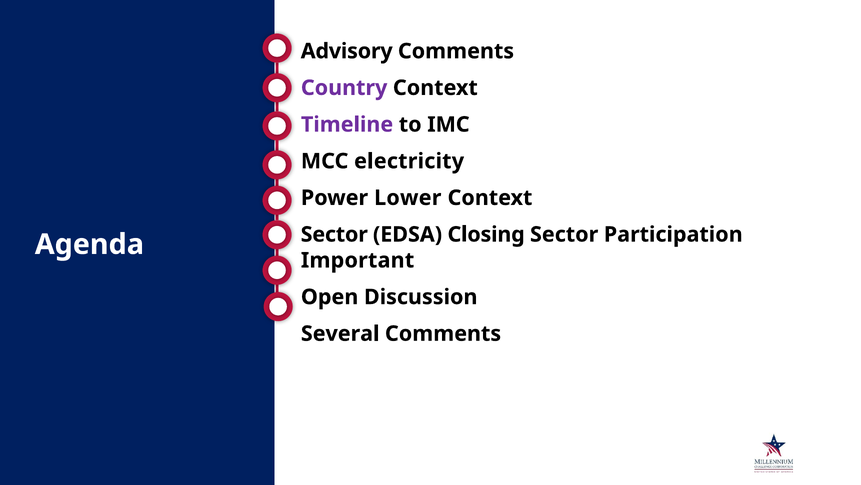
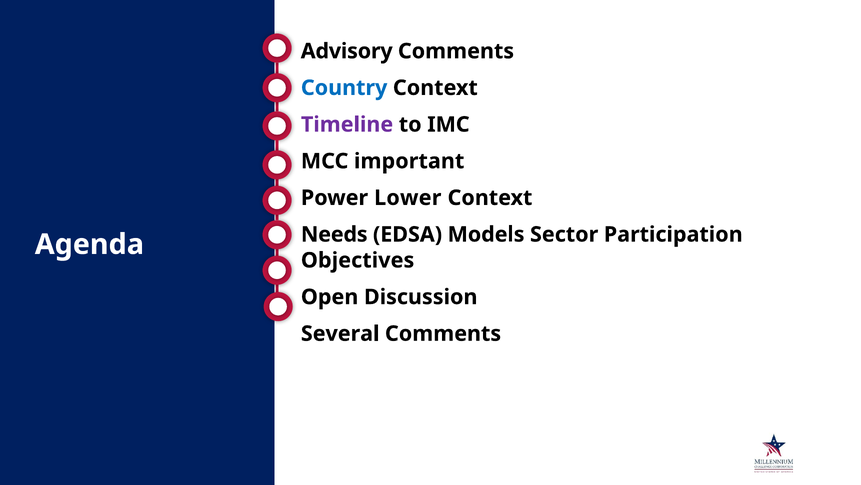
Country colour: purple -> blue
electricity: electricity -> important
Sector at (334, 234): Sector -> Needs
Closing: Closing -> Models
Important: Important -> Objectives
